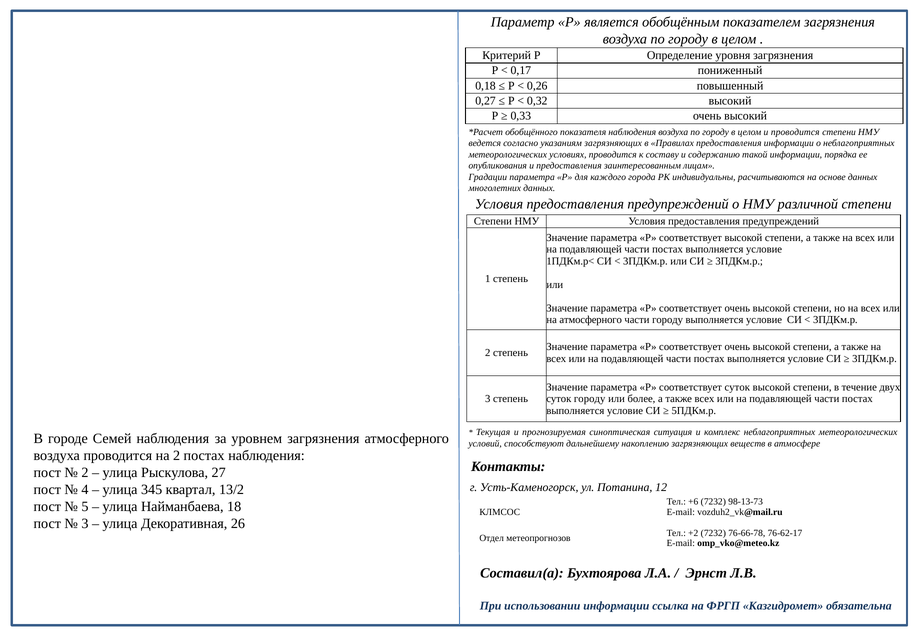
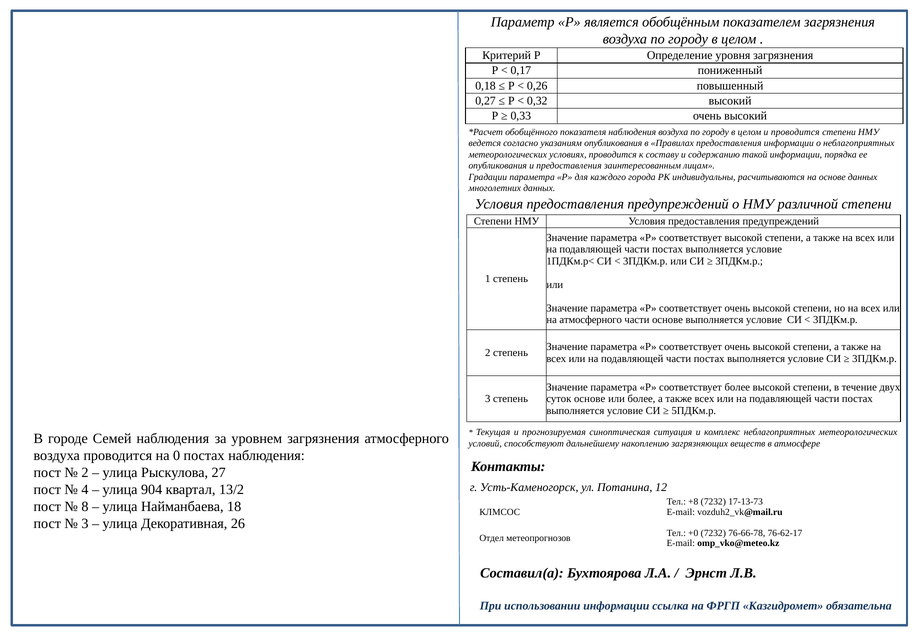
указаниям загрязняющих: загрязняющих -> опубликования
части городу: городу -> основе
соответствует суток: суток -> более
суток городу: городу -> основе
на 2: 2 -> 0
345: 345 -> 904
+6: +6 -> +8
98-13-73: 98-13-73 -> 17-13-73
5: 5 -> 8
+2: +2 -> +0
